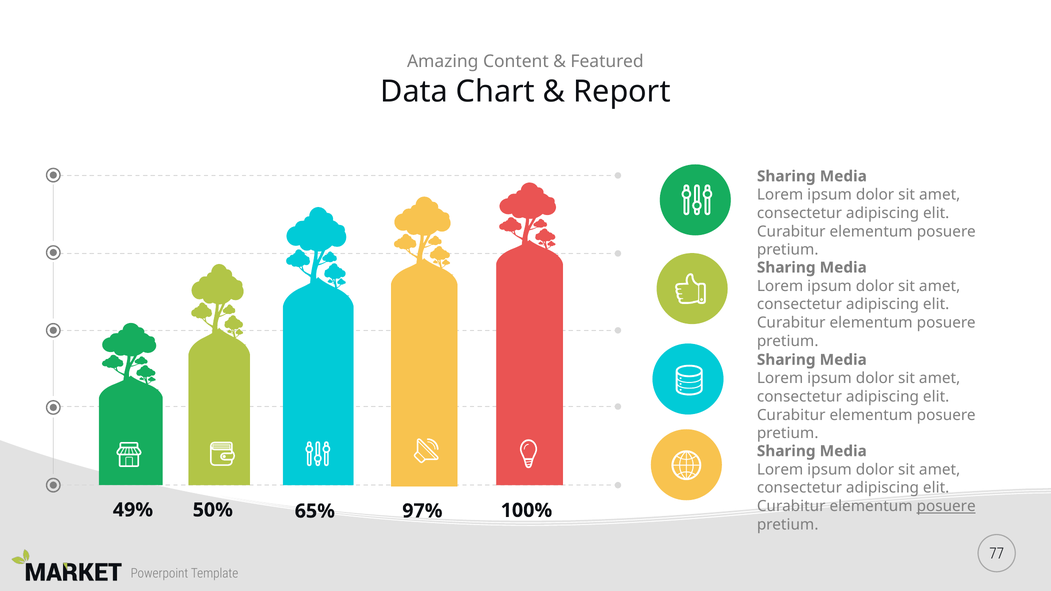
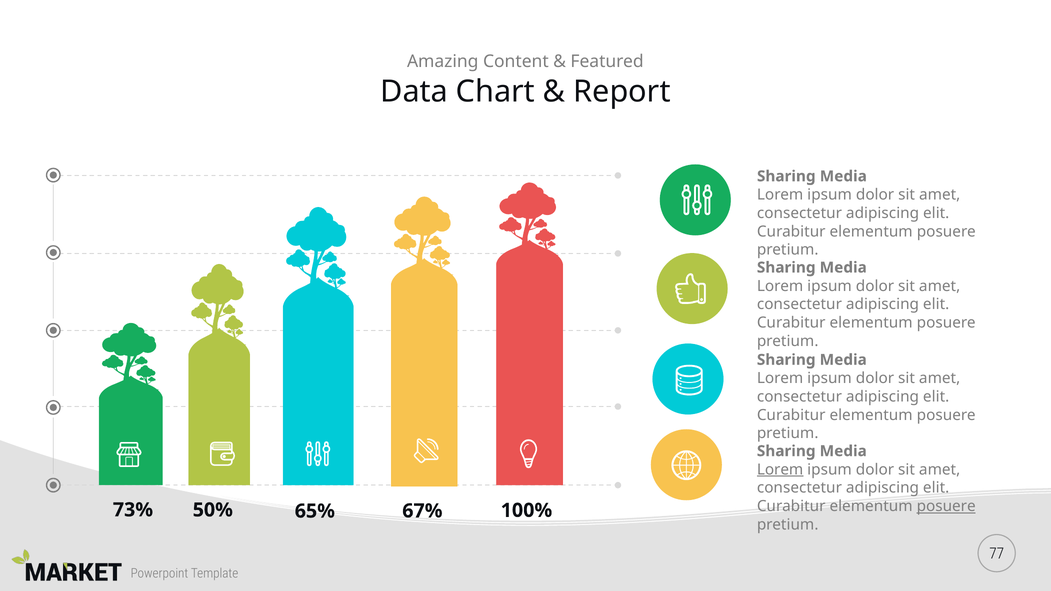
Lorem at (780, 470) underline: none -> present
49%: 49% -> 73%
97%: 97% -> 67%
